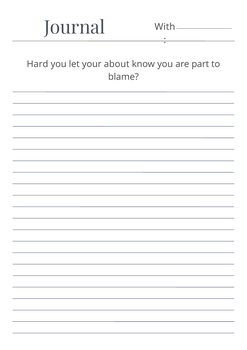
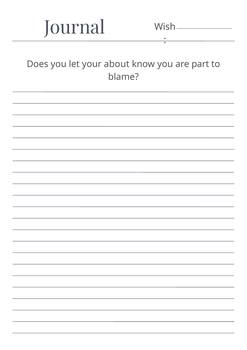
With: With -> Wish
Hard: Hard -> Does
